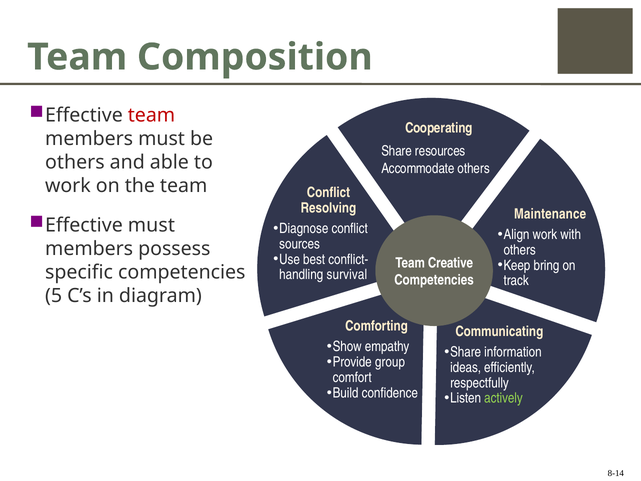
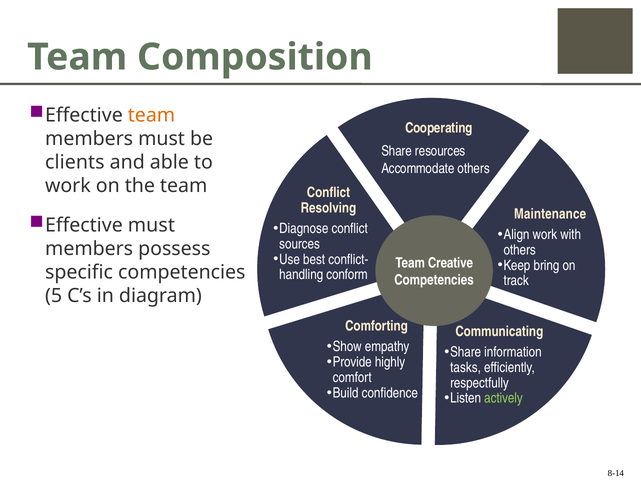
team at (151, 115) colour: red -> orange
others at (75, 162): others -> clients
survival: survival -> conform
group: group -> highly
ideas: ideas -> tasks
